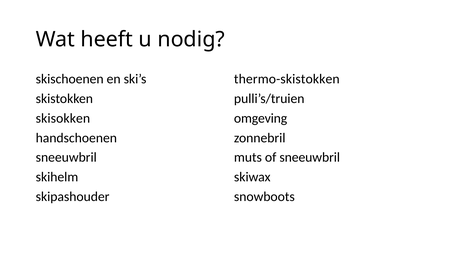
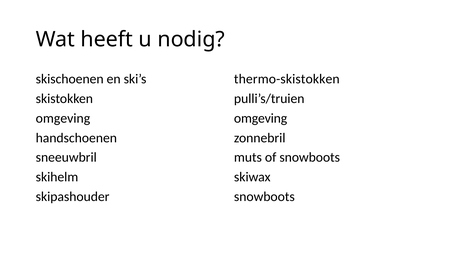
skisokken at (63, 118): skisokken -> omgeving
of sneeuwbril: sneeuwbril -> snowboots
